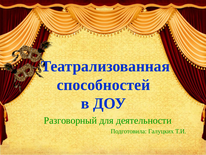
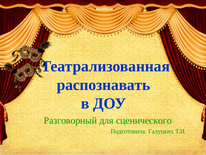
способностей: способностей -> распознавать
деятельности: деятельности -> сценического
